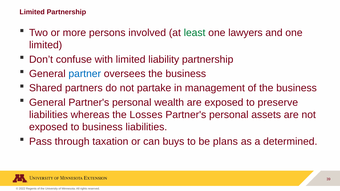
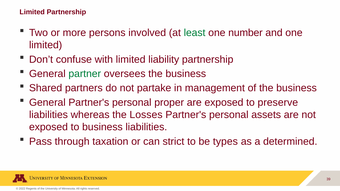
lawyers: lawyers -> number
partner colour: blue -> green
wealth: wealth -> proper
buys: buys -> strict
plans: plans -> types
